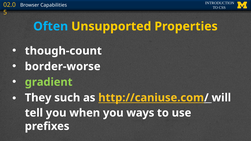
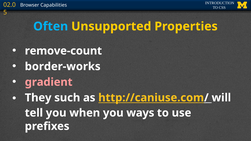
though-count: though-count -> remove-count
border-worse: border-worse -> border-works
gradient colour: light green -> pink
